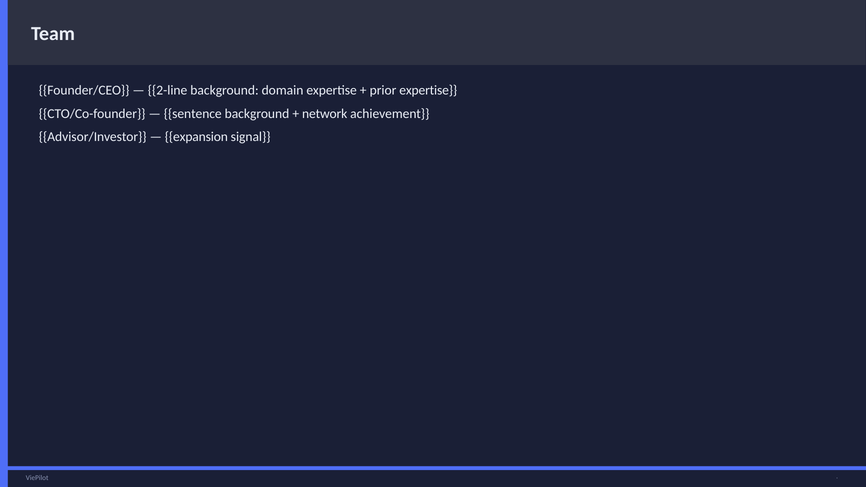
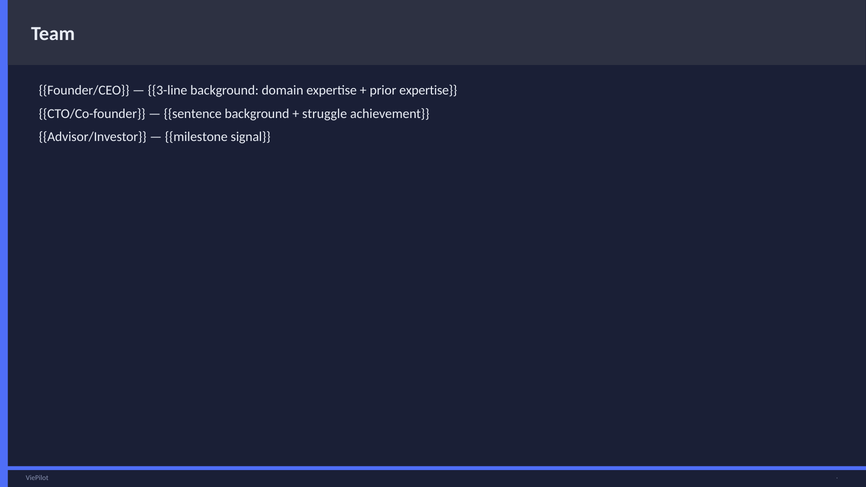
2-line: 2-line -> 3-line
network: network -> struggle
expansion: expansion -> milestone
